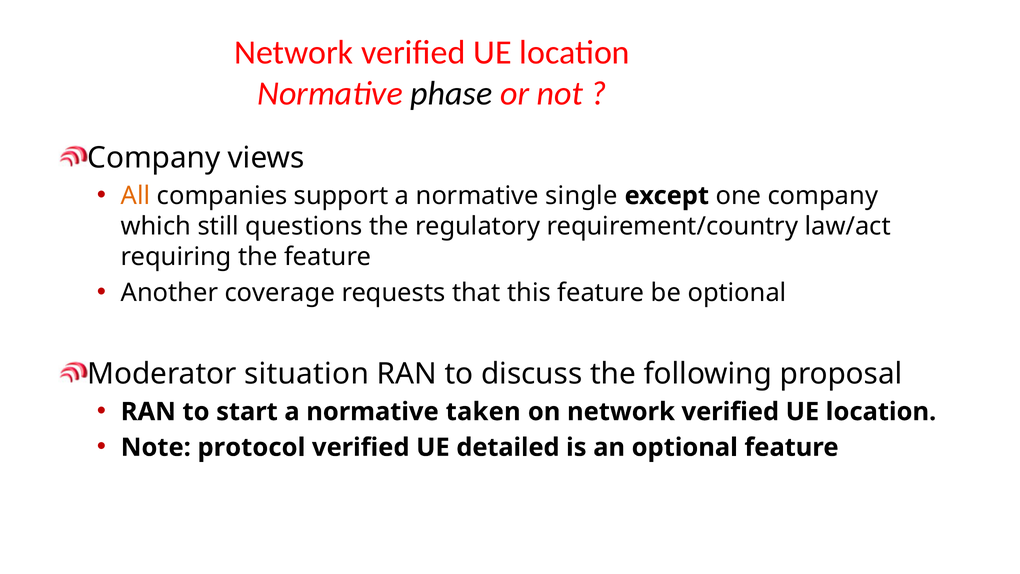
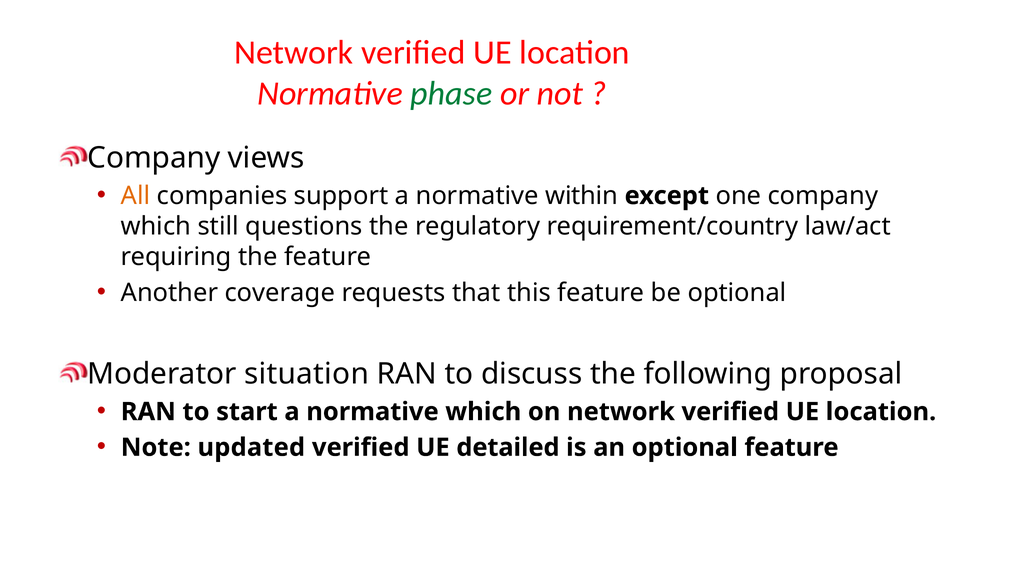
phase colour: black -> green
single: single -> within
normative taken: taken -> which
protocol: protocol -> updated
